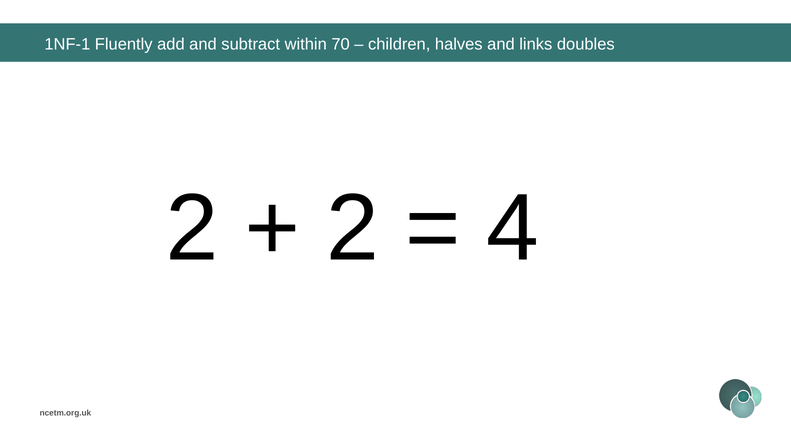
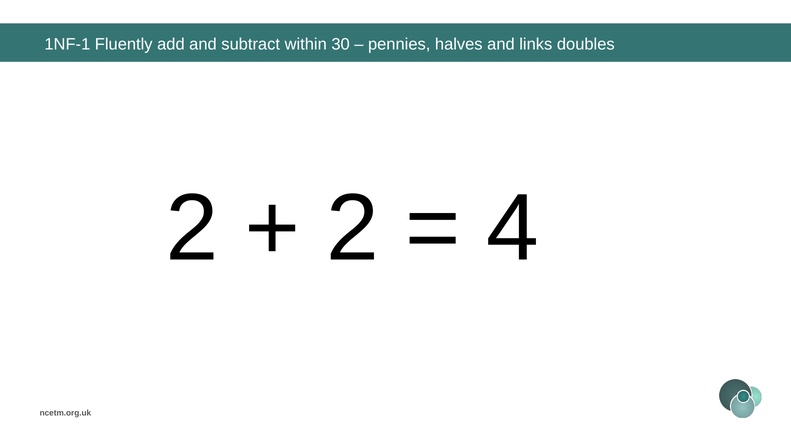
70: 70 -> 30
children: children -> pennies
